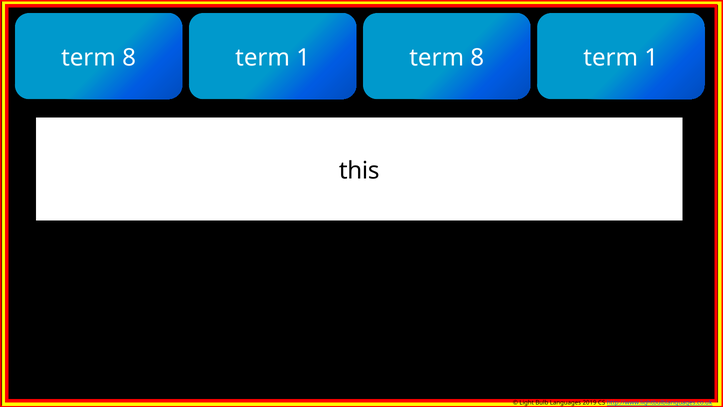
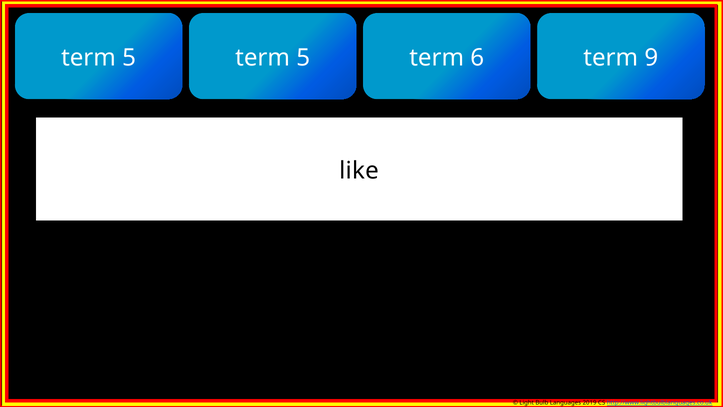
8 at (129, 58): 8 -> 5
1 at (303, 58): 1 -> 5
8 at (477, 58): 8 -> 6
1 at (651, 58): 1 -> 9
this: this -> like
